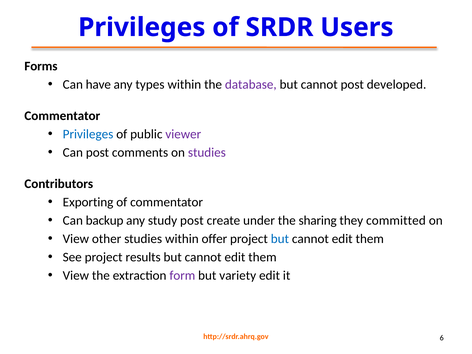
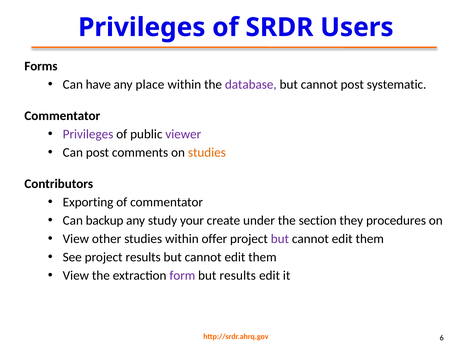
types: types -> place
developed: developed -> systematic
Privileges at (88, 134) colour: blue -> purple
studies at (207, 153) colour: purple -> orange
study post: post -> your
sharing: sharing -> section
committed: committed -> procedures
but at (280, 239) colour: blue -> purple
but variety: variety -> results
